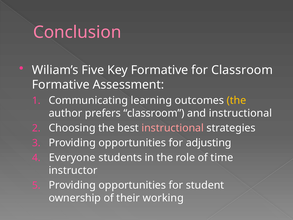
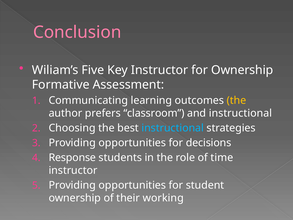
Key Formative: Formative -> Instructor
for Classroom: Classroom -> Ownership
instructional at (173, 128) colour: pink -> light blue
adjusting: adjusting -> decisions
Everyone: Everyone -> Response
